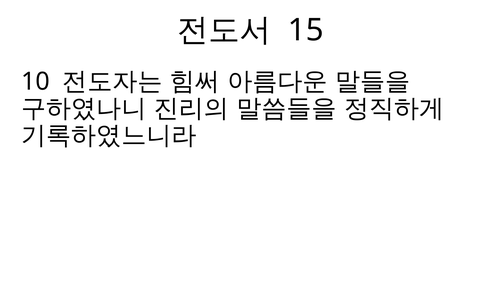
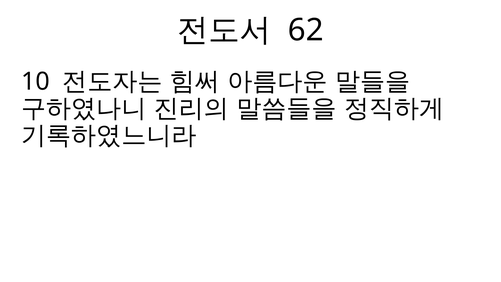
15: 15 -> 62
